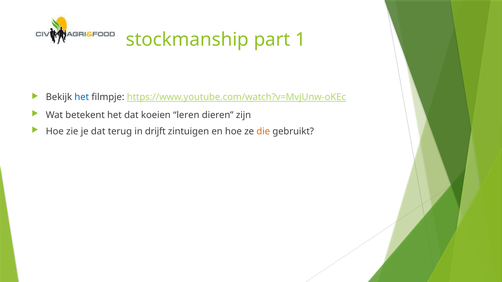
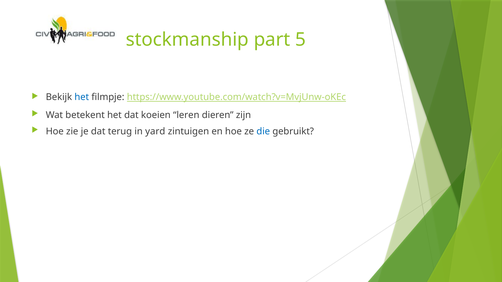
1: 1 -> 5
drijft: drijft -> yard
die colour: orange -> blue
